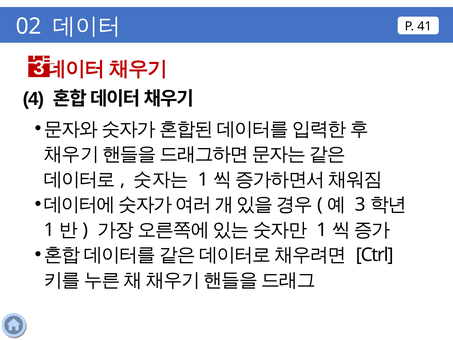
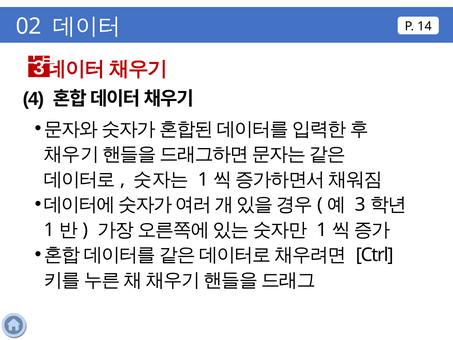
41: 41 -> 14
